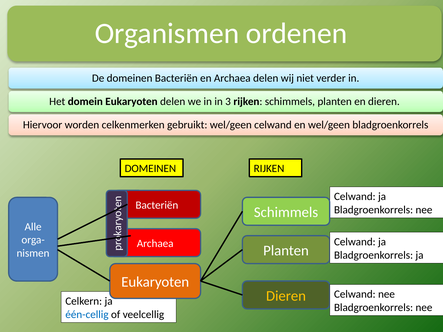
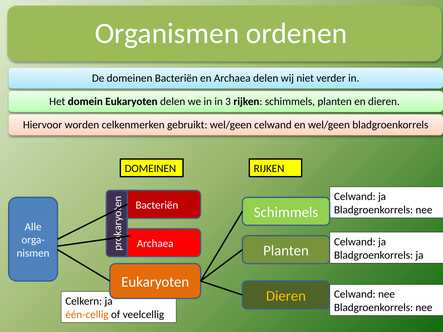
één-cellig colour: blue -> orange
